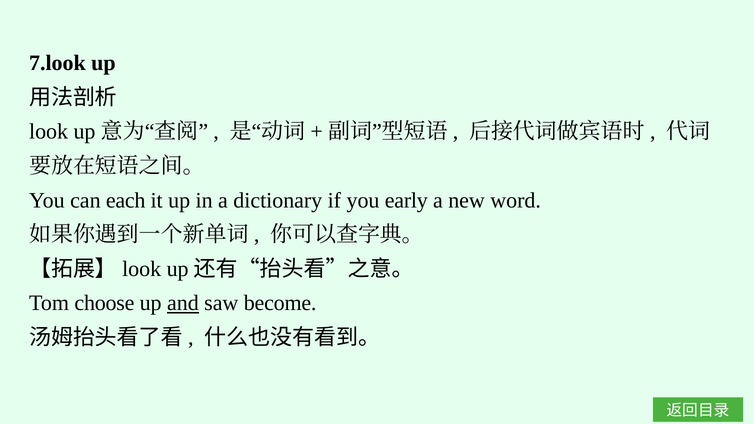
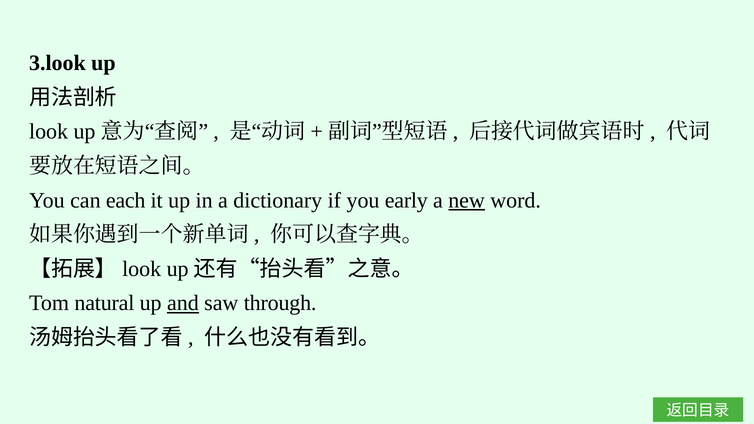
7.look: 7.look -> 3.look
new underline: none -> present
choose: choose -> natural
become: become -> through
